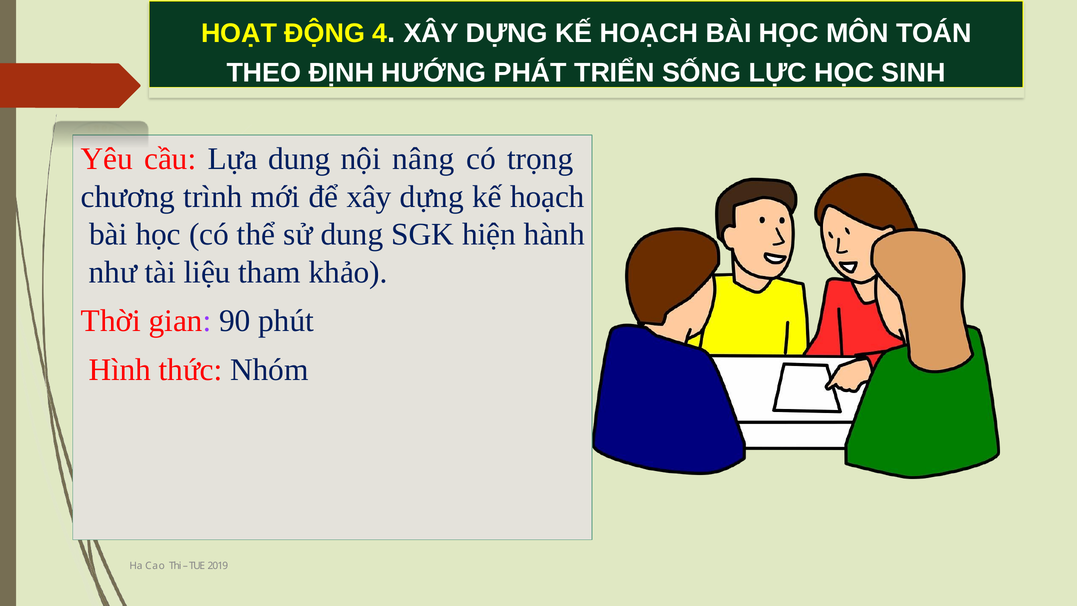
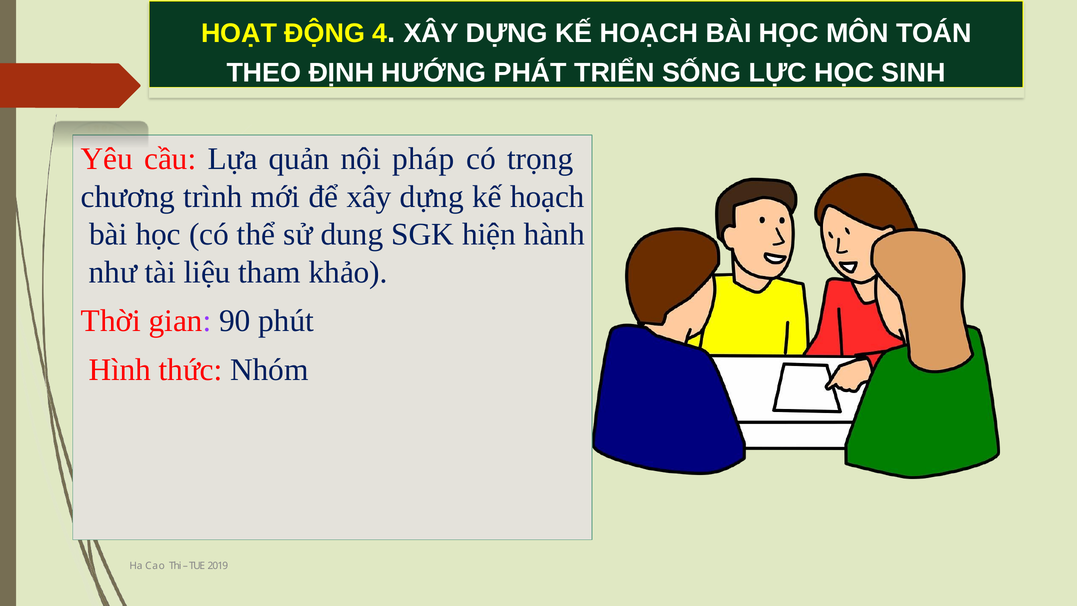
Lựa dung: dung -> quản
nâng: nâng -> pháp
